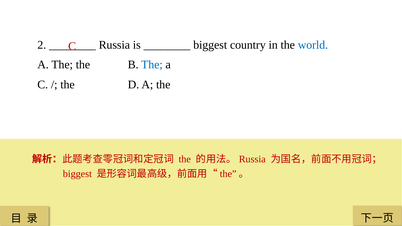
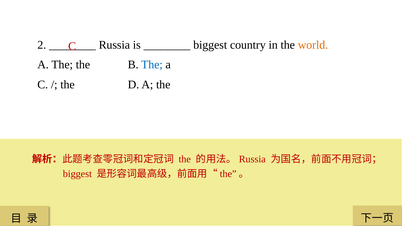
world colour: blue -> orange
